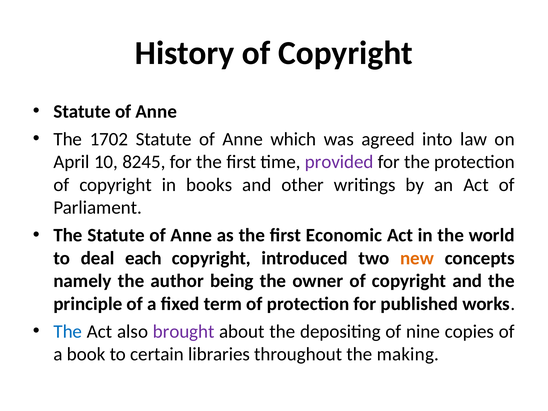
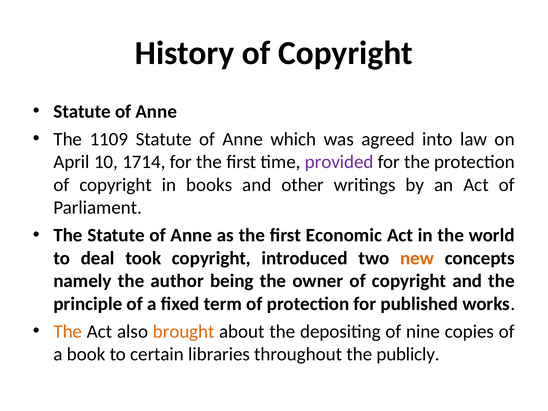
1702: 1702 -> 1109
8245: 8245 -> 1714
each: each -> took
The at (68, 331) colour: blue -> orange
brought colour: purple -> orange
making: making -> publicly
